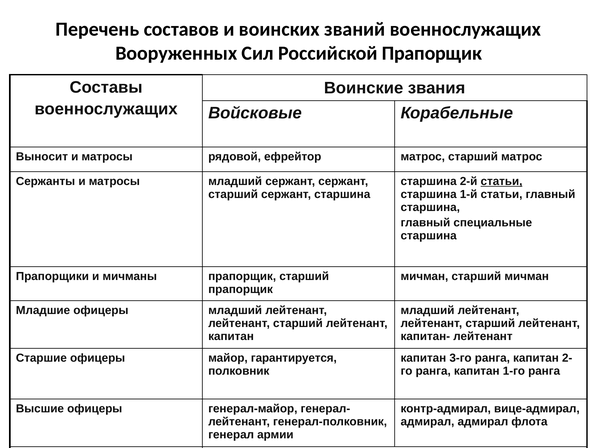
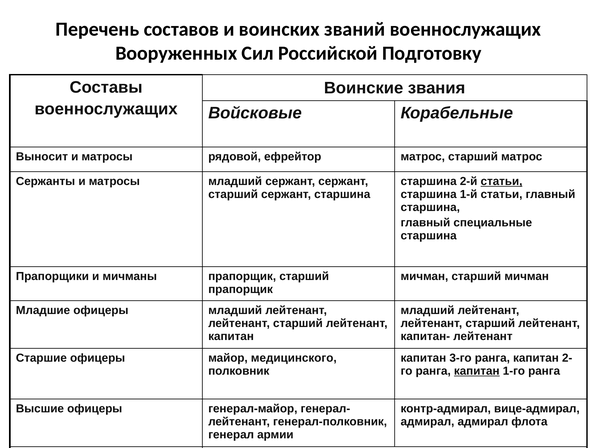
Российской Прапорщик: Прапорщик -> Подготовку
гарантируется: гарантируется -> медицинского
капитан at (477, 371) underline: none -> present
